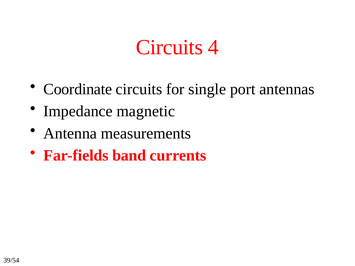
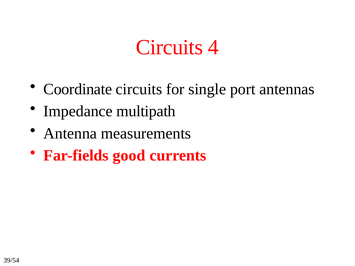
magnetic: magnetic -> multipath
band: band -> good
